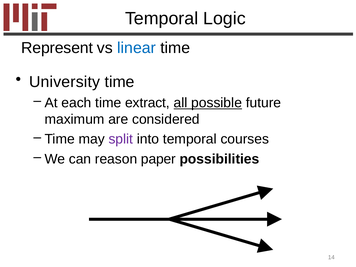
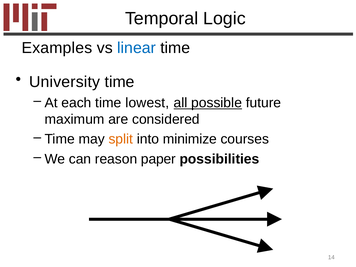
Represent: Represent -> Examples
extract: extract -> lowest
split colour: purple -> orange
into temporal: temporal -> minimize
